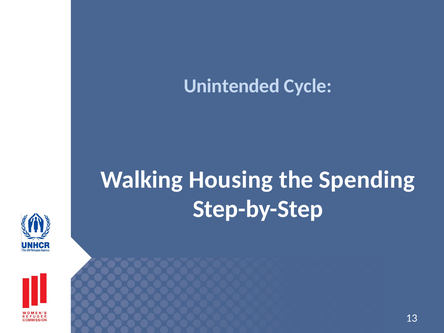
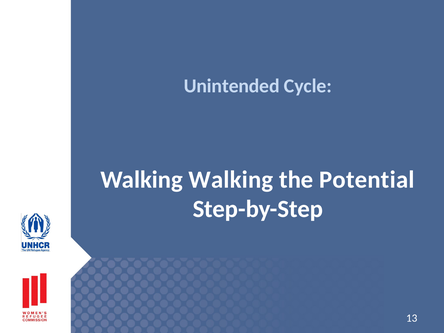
Walking Housing: Housing -> Walking
Spending: Spending -> Potential
